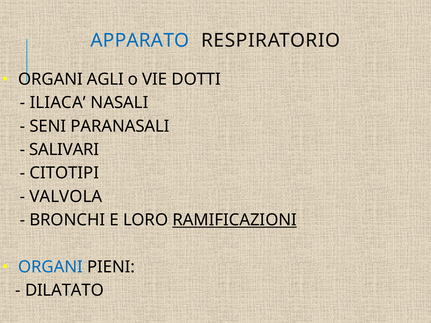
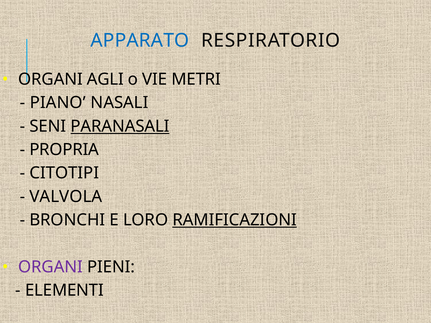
DOTTI: DOTTI -> METRI
ILIACA: ILIACA -> PIANO
PARANASALI underline: none -> present
SALIVARI: SALIVARI -> PROPRIA
ORGANI at (50, 267) colour: blue -> purple
DILATATO: DILATATO -> ELEMENTI
